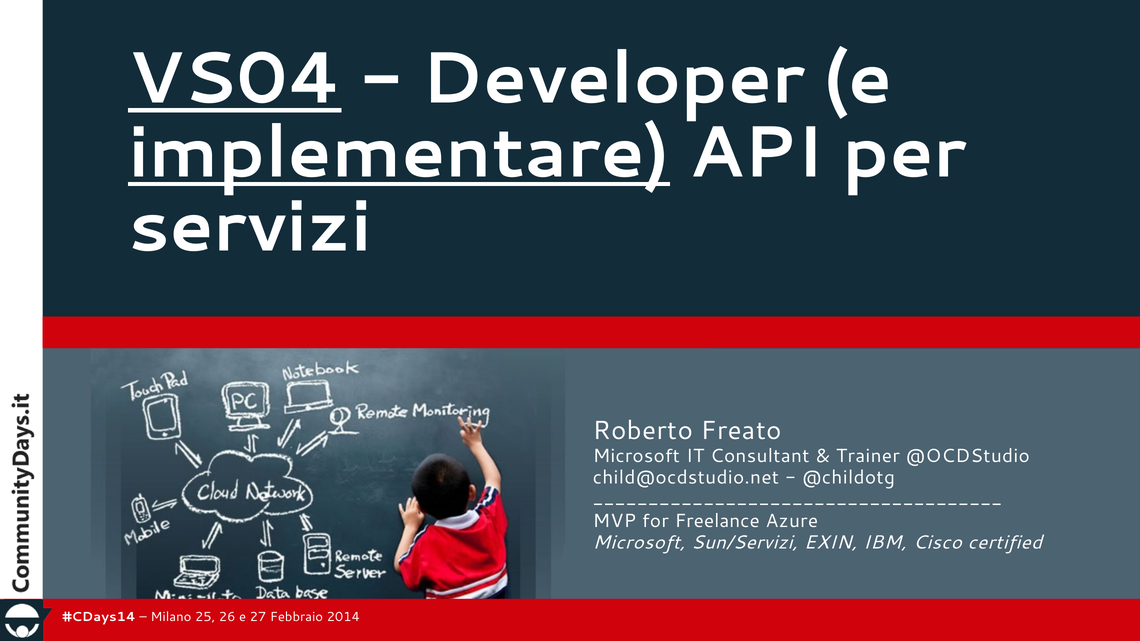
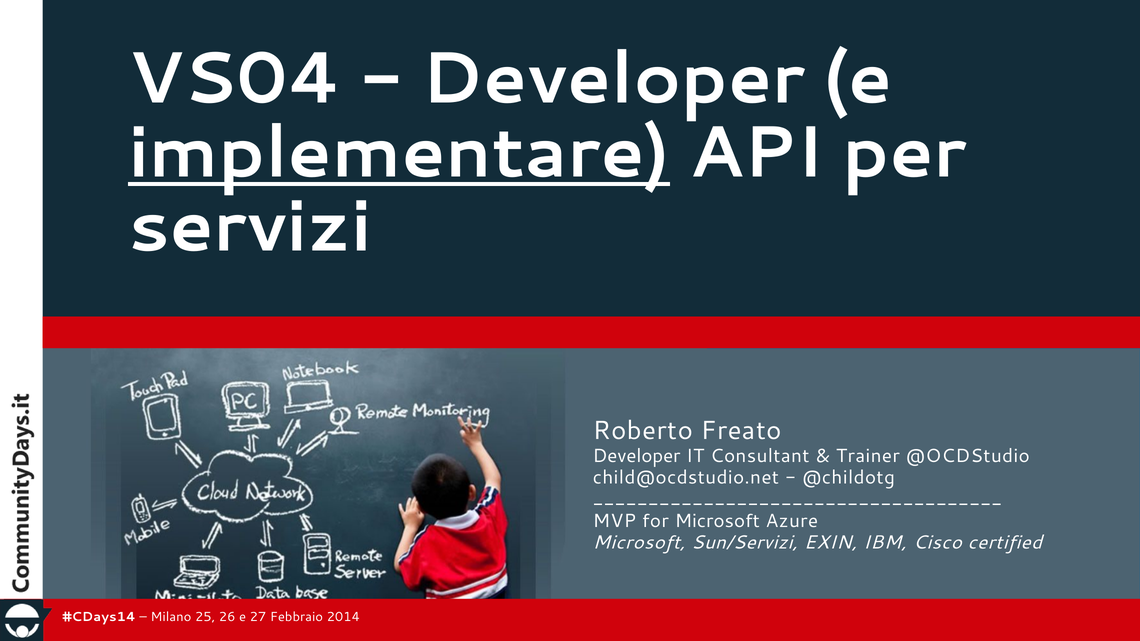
VS04 underline: present -> none
Microsoft at (636, 456): Microsoft -> Developer
for Freelance: Freelance -> Microsoft
